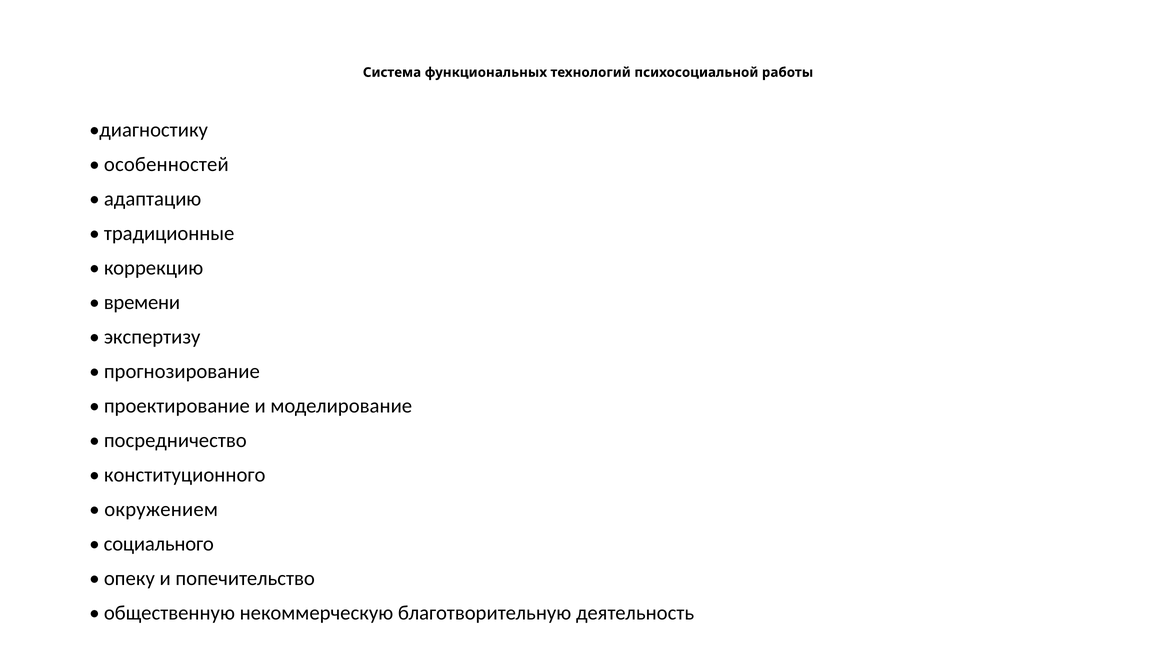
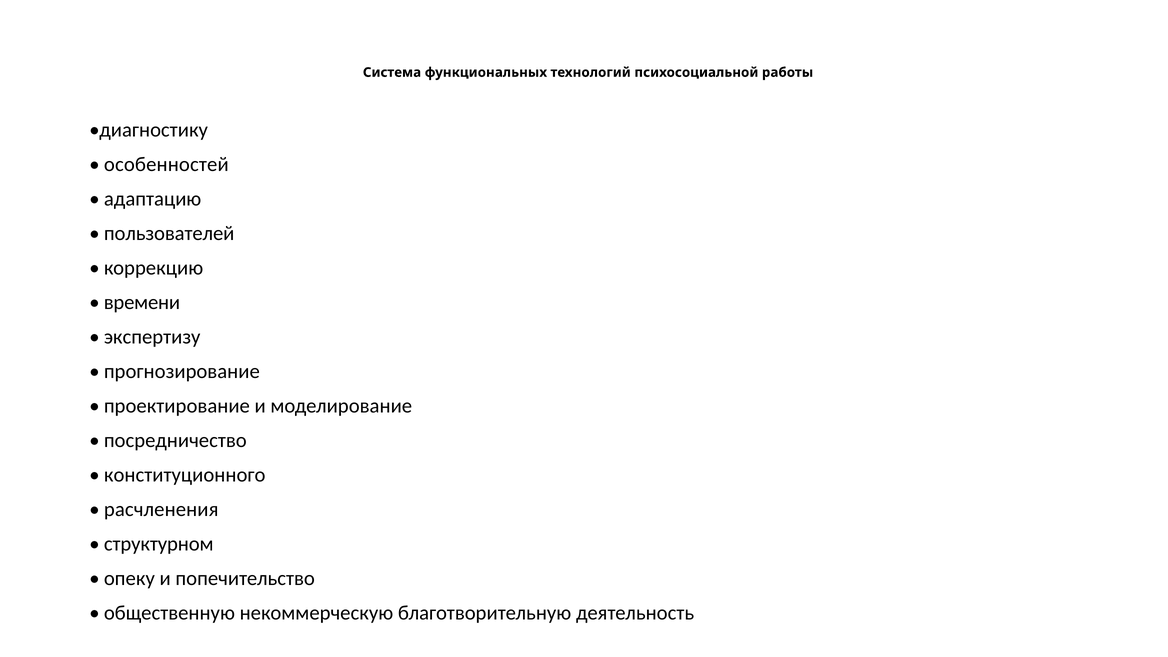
традиционные: традиционные -> пользователей
окружением: окружением -> расчленения
социального: социального -> структурном
